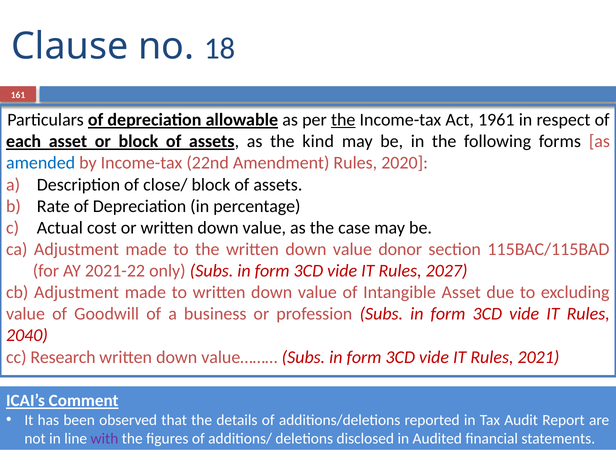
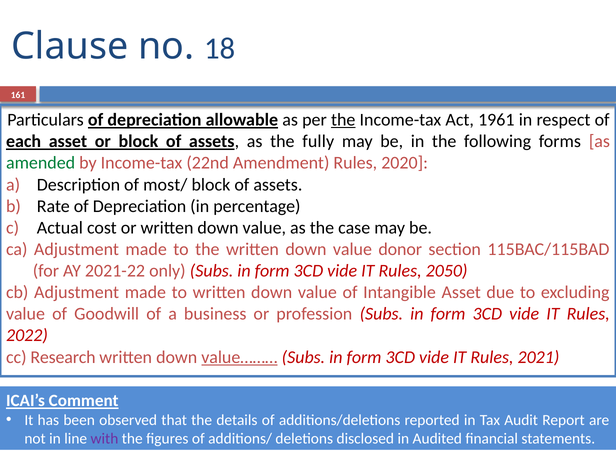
kind: kind -> fully
amended colour: blue -> green
close/: close/ -> most/
2027: 2027 -> 2050
2040: 2040 -> 2022
value……… underline: none -> present
